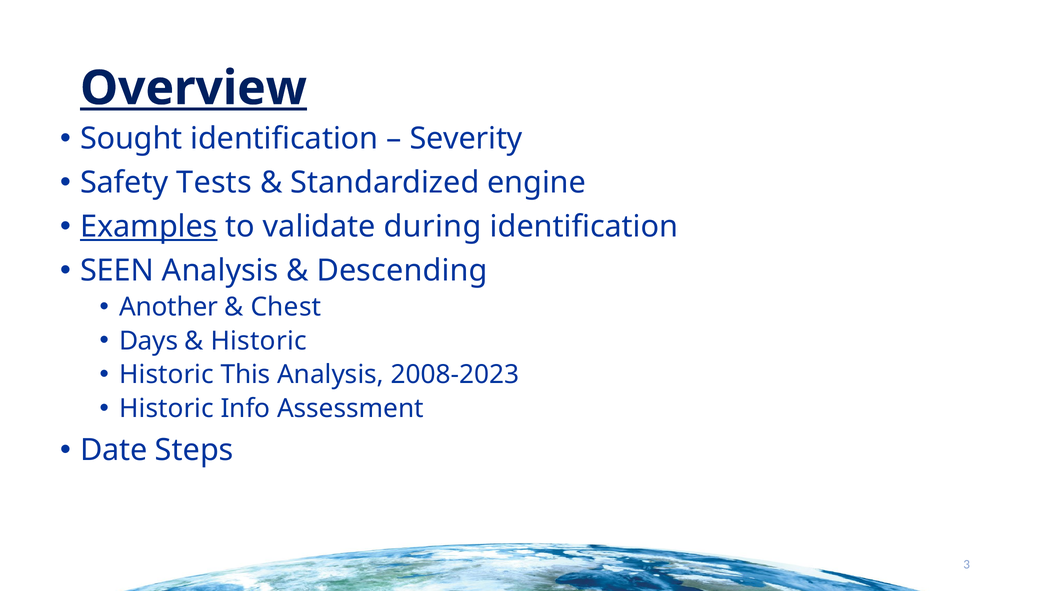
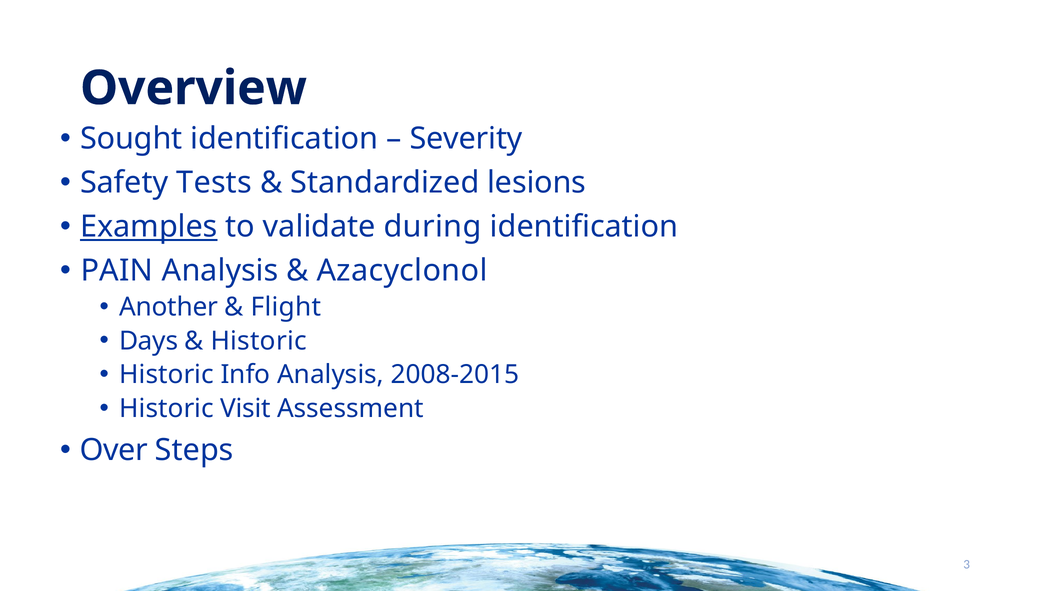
Overview underline: present -> none
engine: engine -> lesions
SEEN: SEEN -> PAIN
Descending: Descending -> Azacyclonol
Chest: Chest -> Flight
This: This -> Info
2008-2023: 2008-2023 -> 2008-2015
Info: Info -> Visit
Date: Date -> Over
